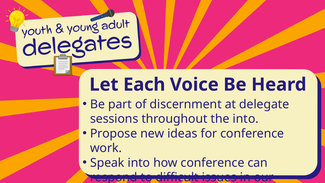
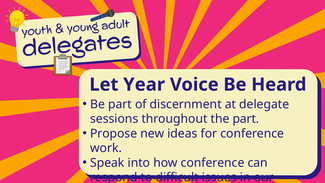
Each: Each -> Year
the into: into -> part
